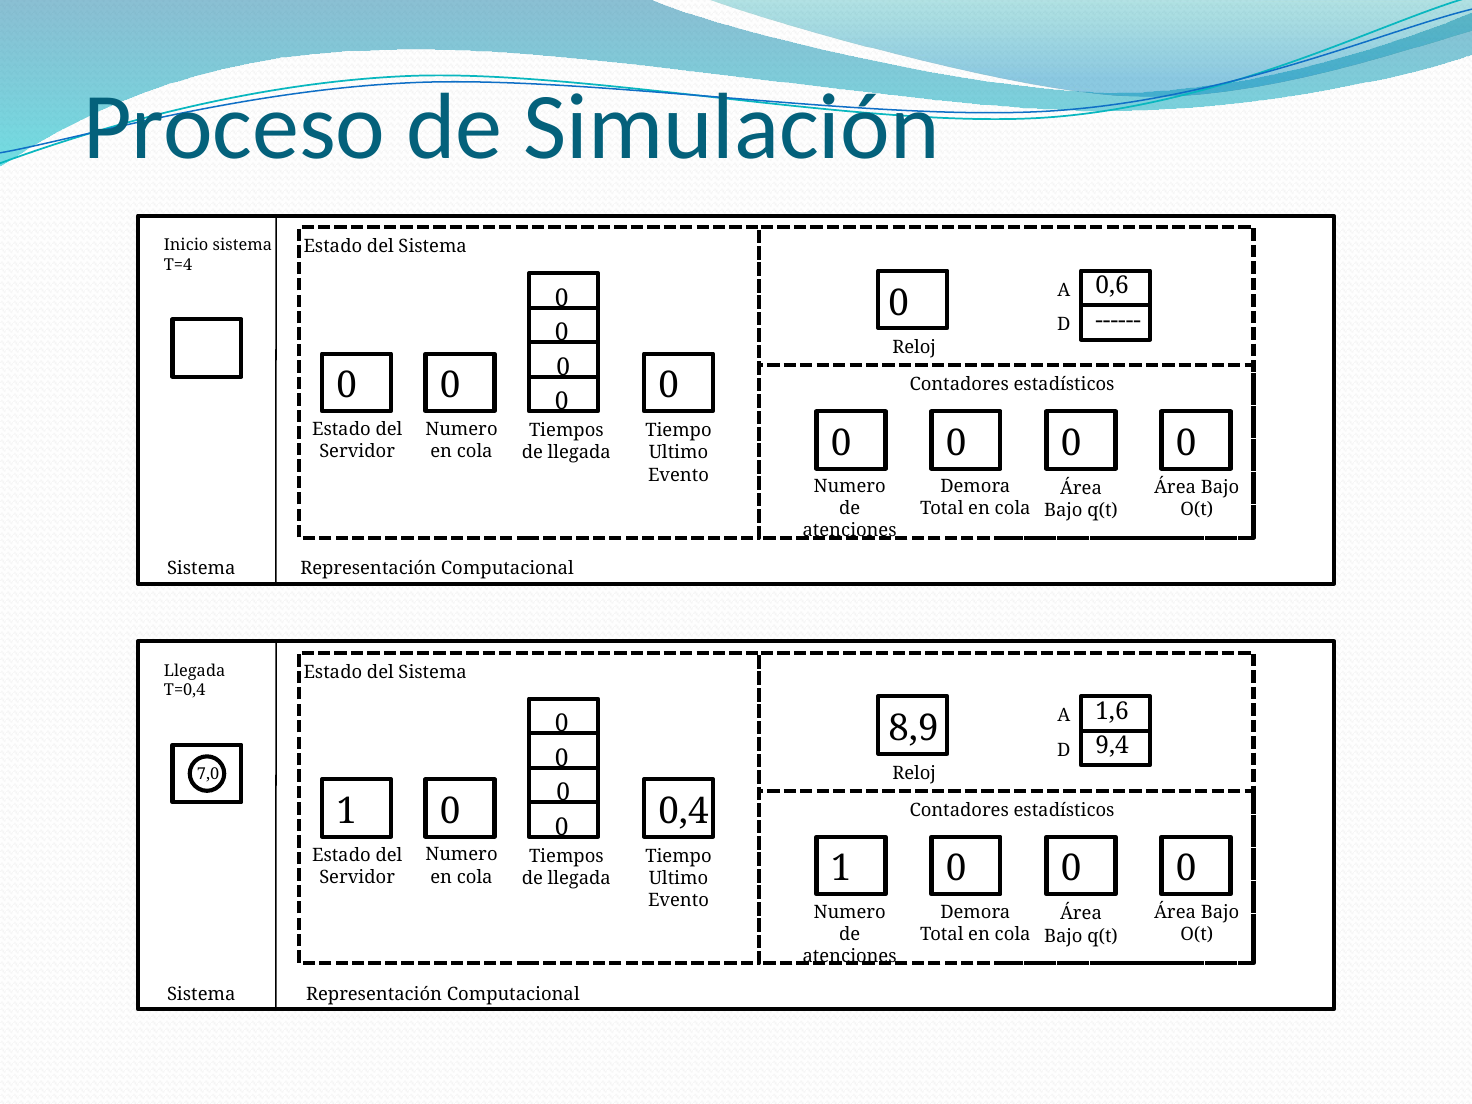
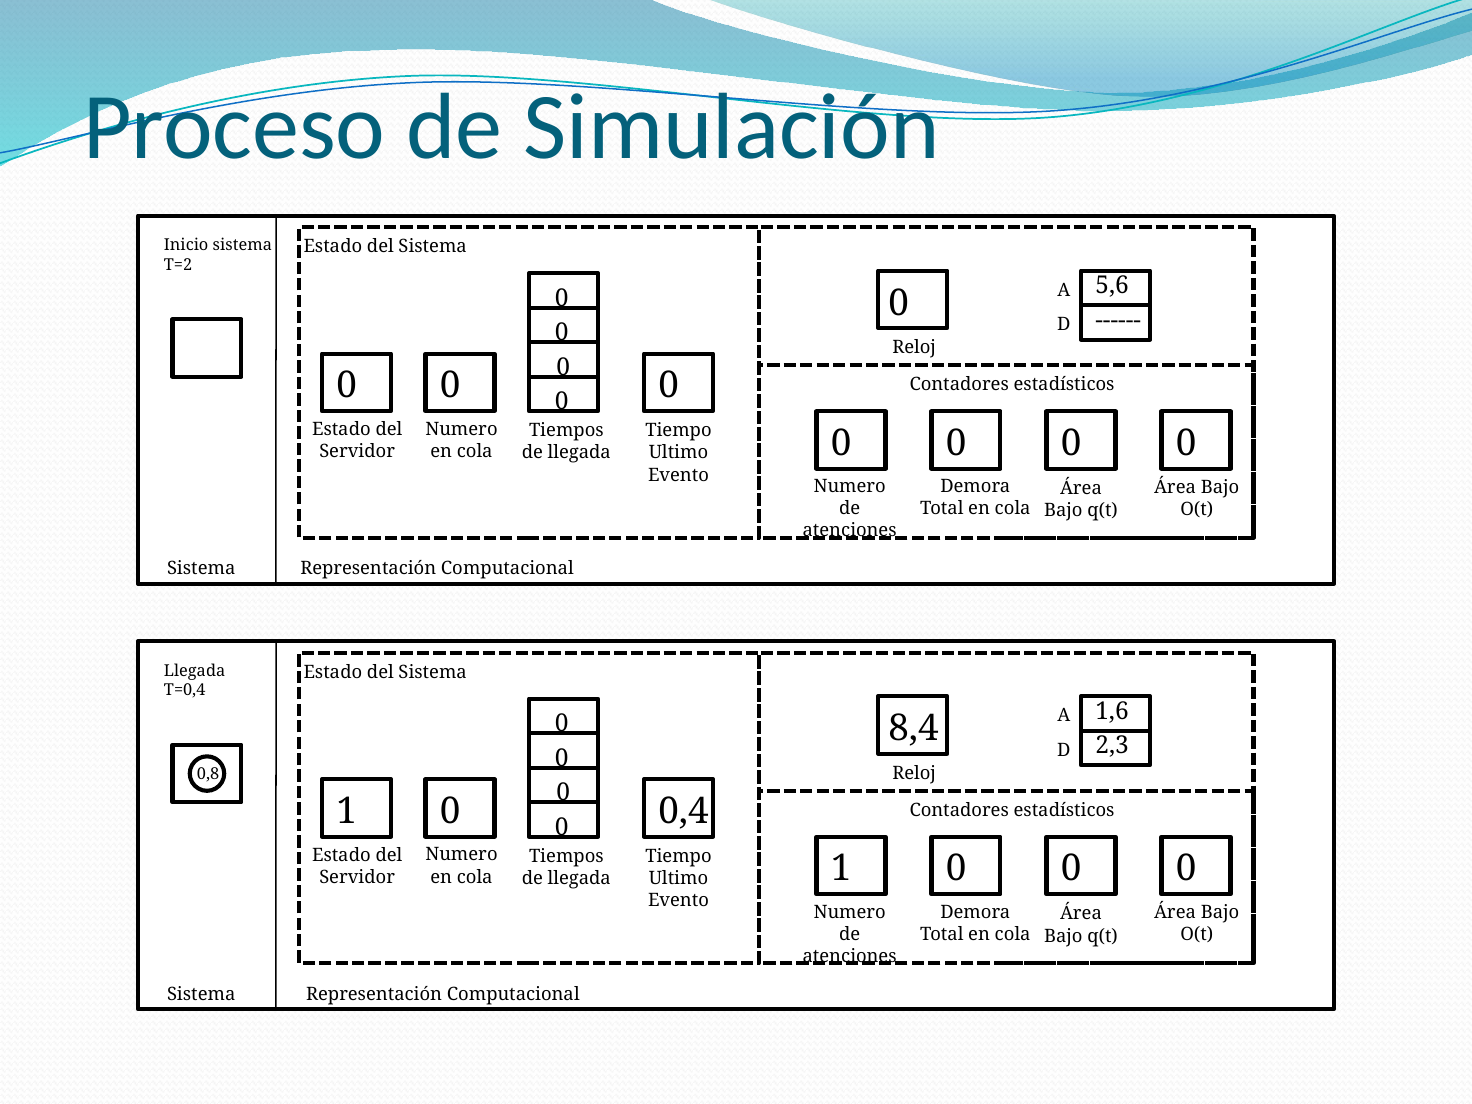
T=4: T=4 -> T=2
0,6: 0,6 -> 5,6
8,9: 8,9 -> 8,4
9,4: 9,4 -> 2,3
7,0: 7,0 -> 0,8
